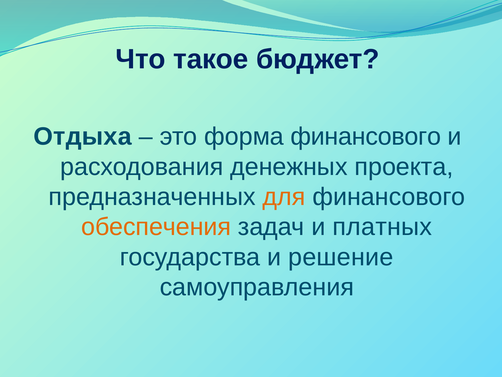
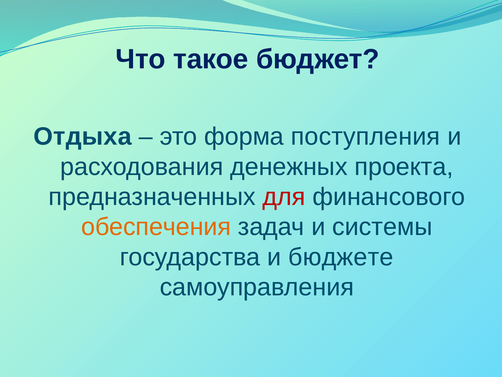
форма финансового: финансового -> поступления
для colour: orange -> red
платных: платных -> системы
решение: решение -> бюджете
